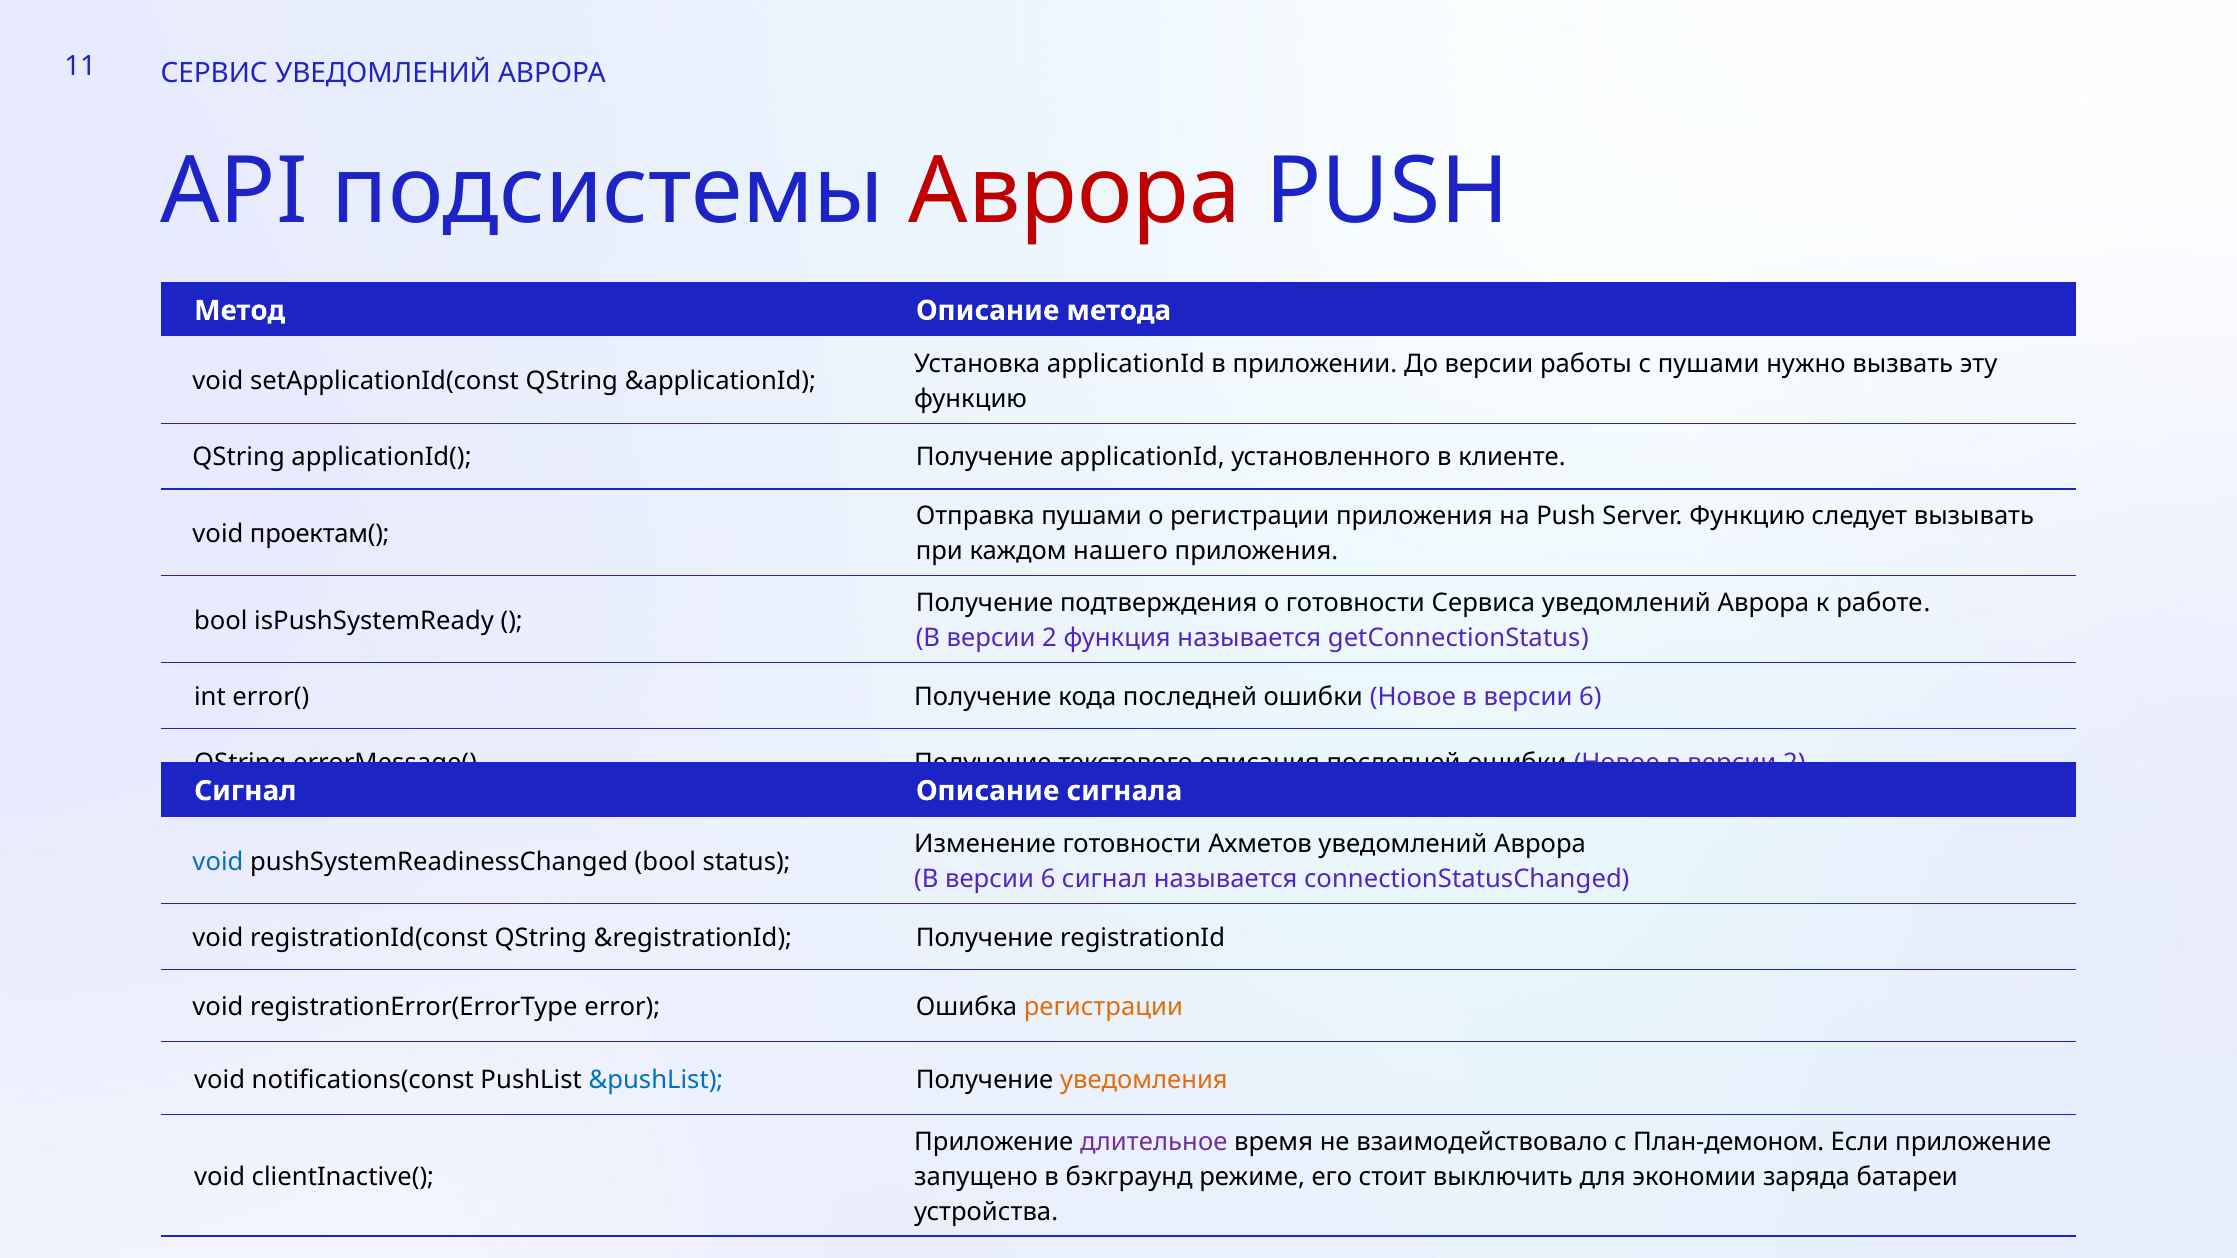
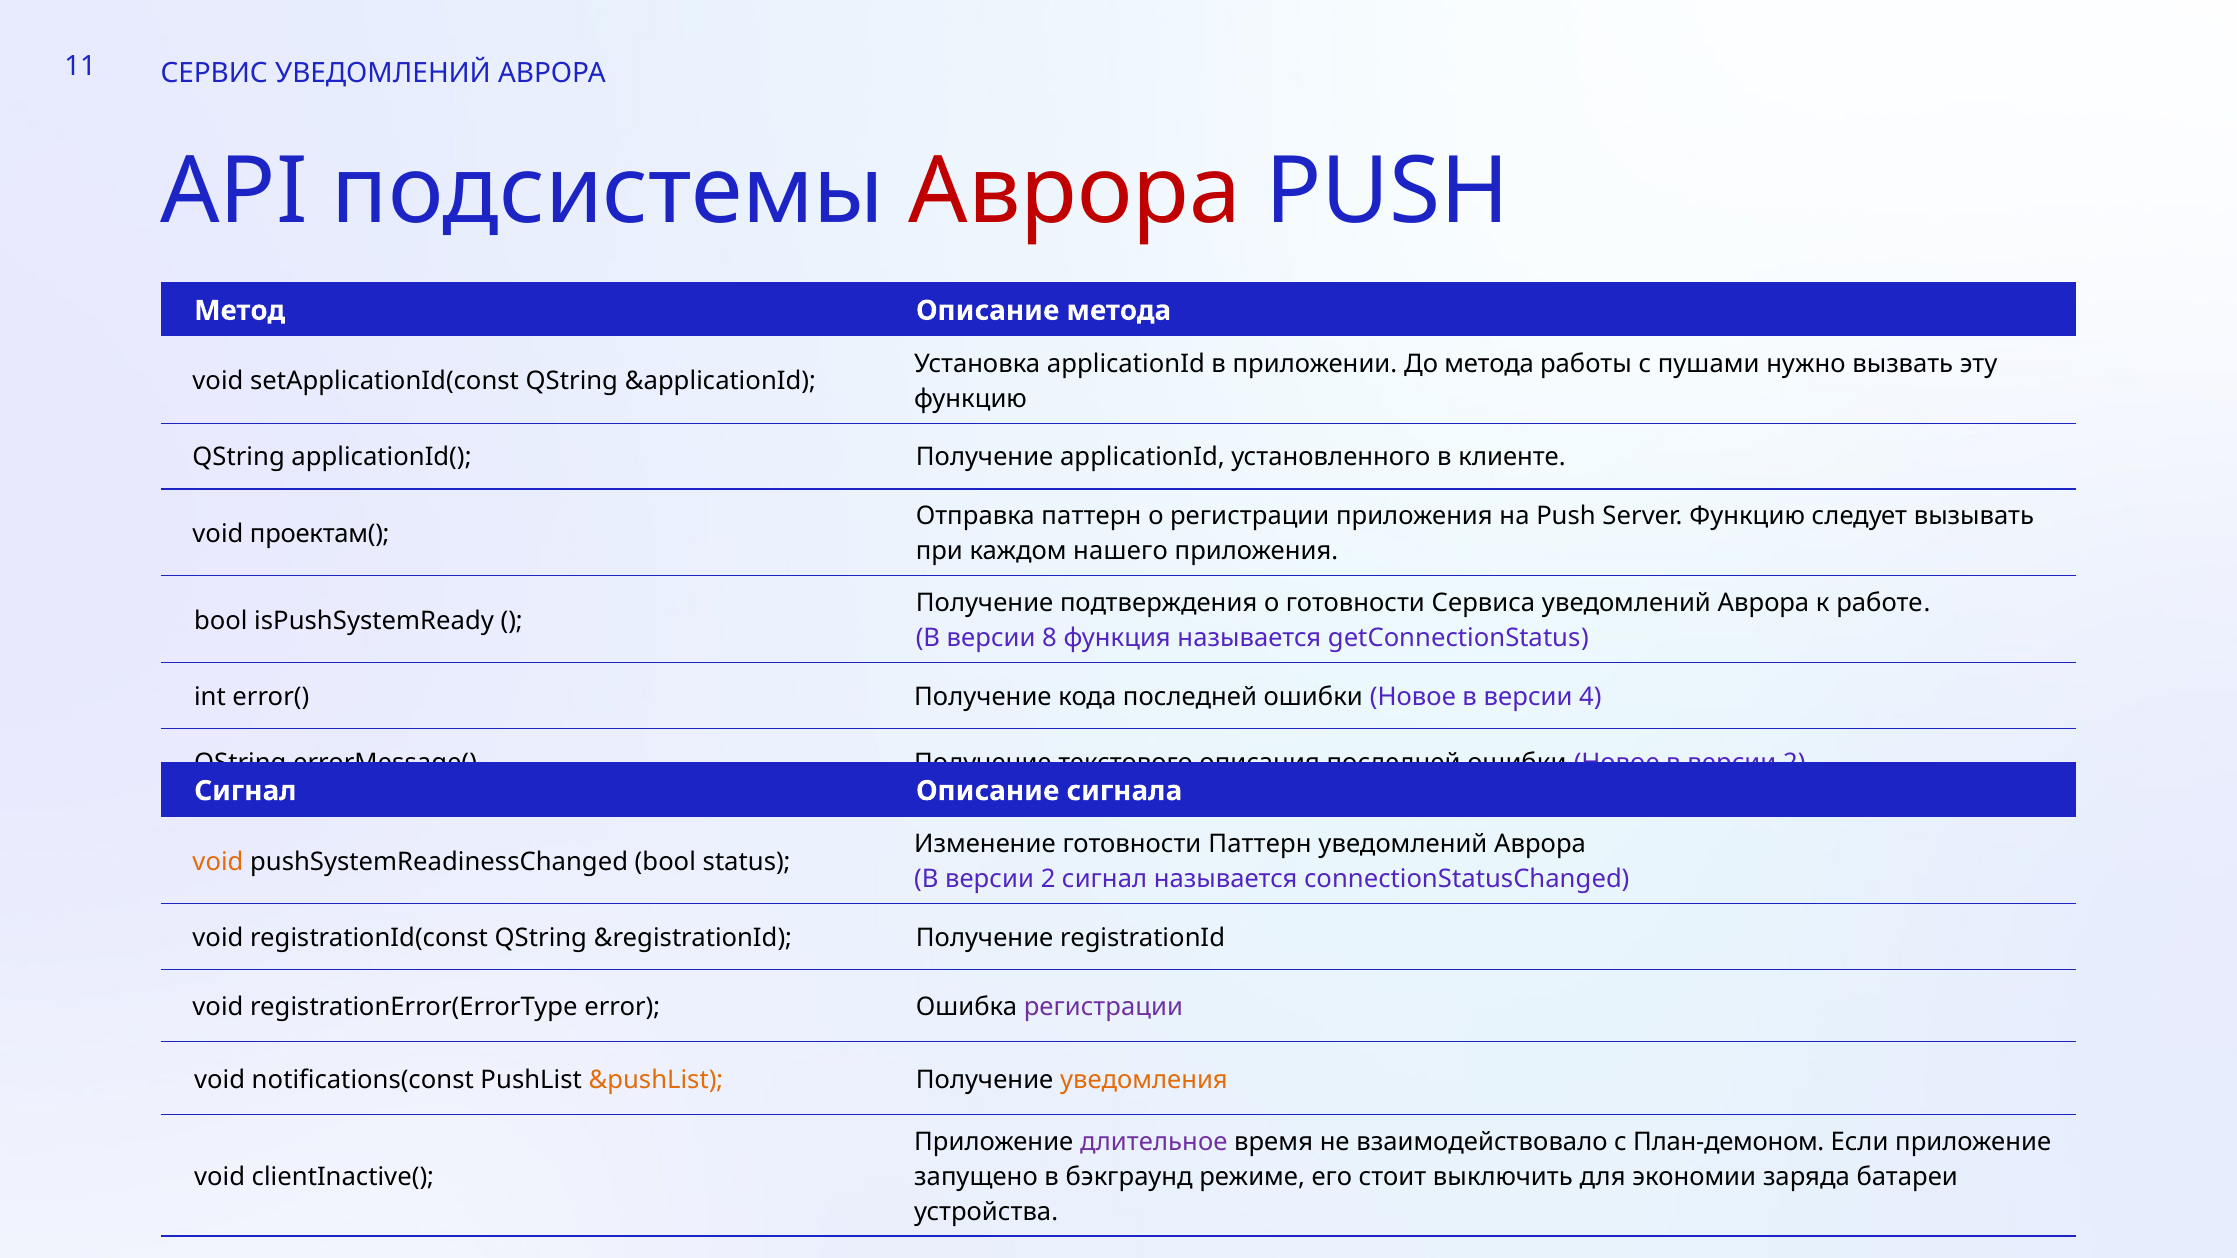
До версии: версии -> метода
Отправка пушами: пушами -> паттерн
2 at (1050, 638): 2 -> 8
Новое в версии 6: 6 -> 4
готовности Ахметов: Ахметов -> Паттерн
void at (218, 862) colour: blue -> orange
6 at (1048, 879): 6 -> 2
регистрации at (1103, 1007) colour: orange -> purple
&pushList colour: blue -> orange
